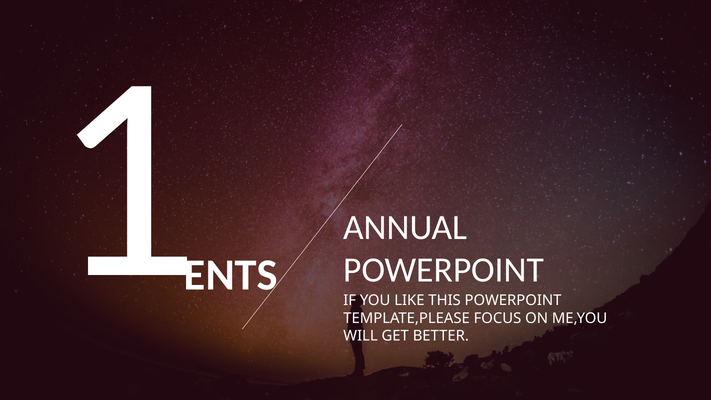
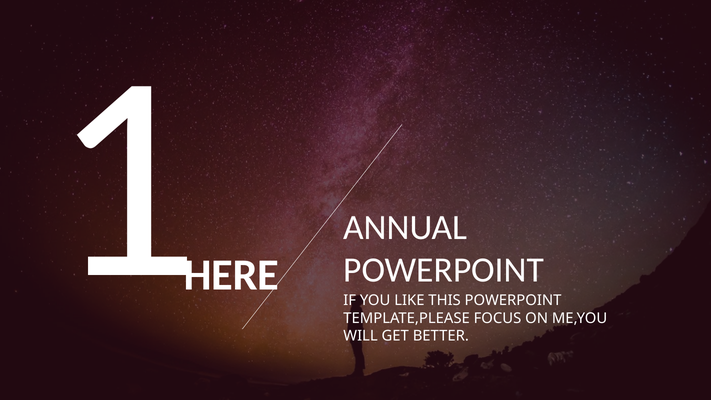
ENTS: ENTS -> HERE
